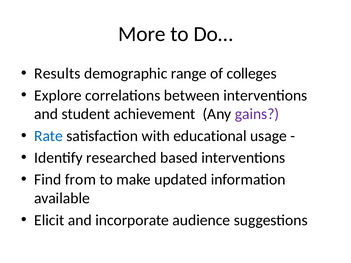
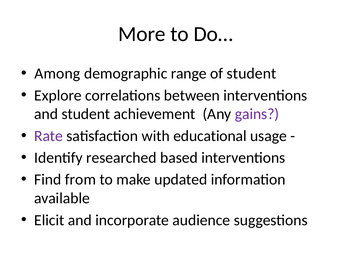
Results: Results -> Among
of colleges: colleges -> student
Rate colour: blue -> purple
